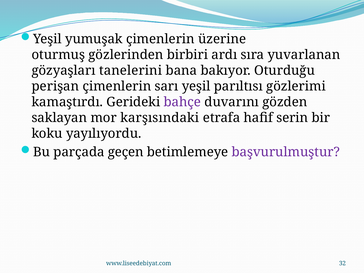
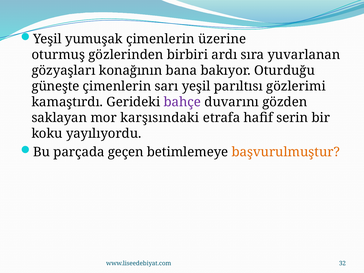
tanelerini: tanelerini -> konağının
perişan: perişan -> güneşte
başvurulmuştur colour: purple -> orange
